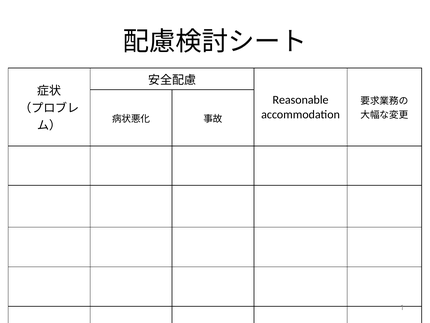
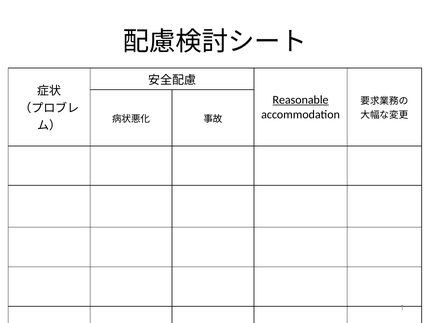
Reasonable underline: none -> present
